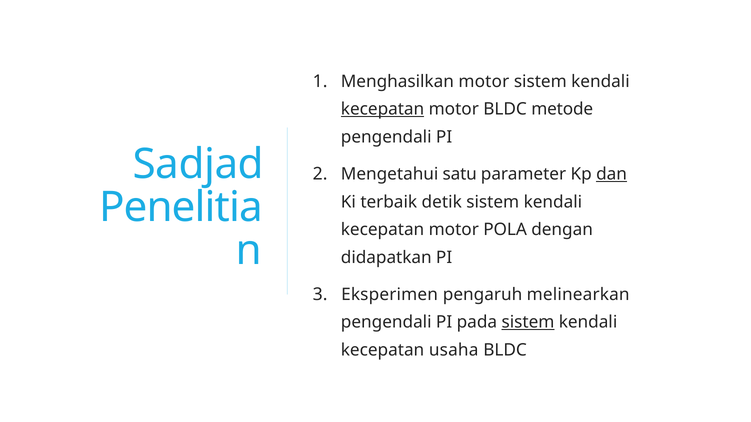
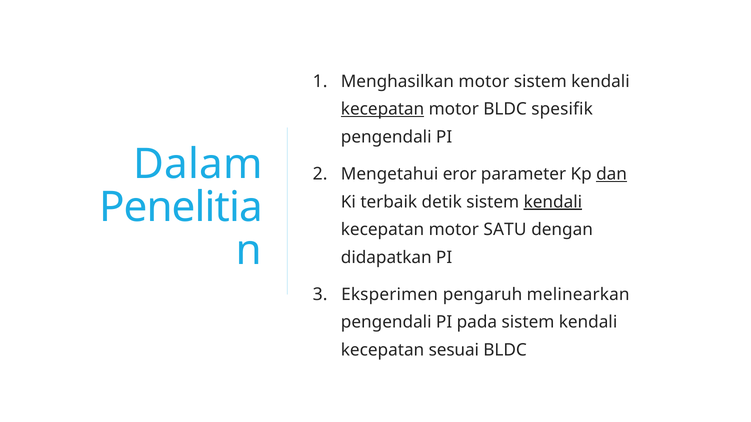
metode: metode -> spesifik
Sadjad: Sadjad -> Dalam
satu: satu -> eror
kendali at (553, 202) underline: none -> present
POLA: POLA -> SATU
sistem at (528, 323) underline: present -> none
usaha: usaha -> sesuai
